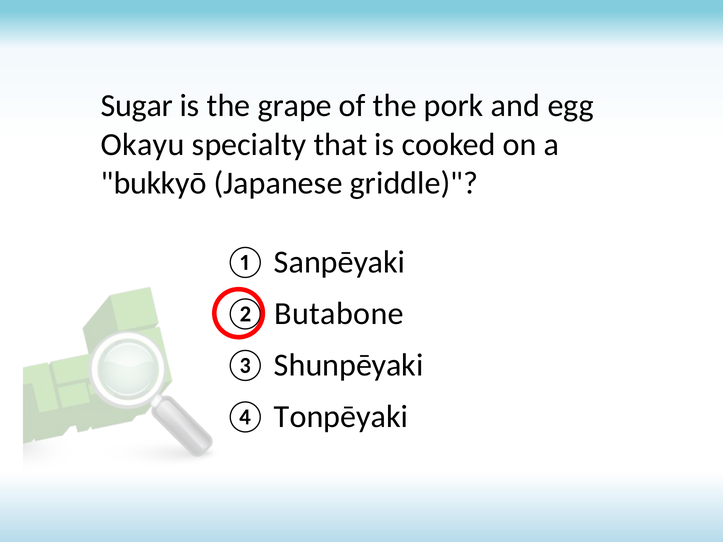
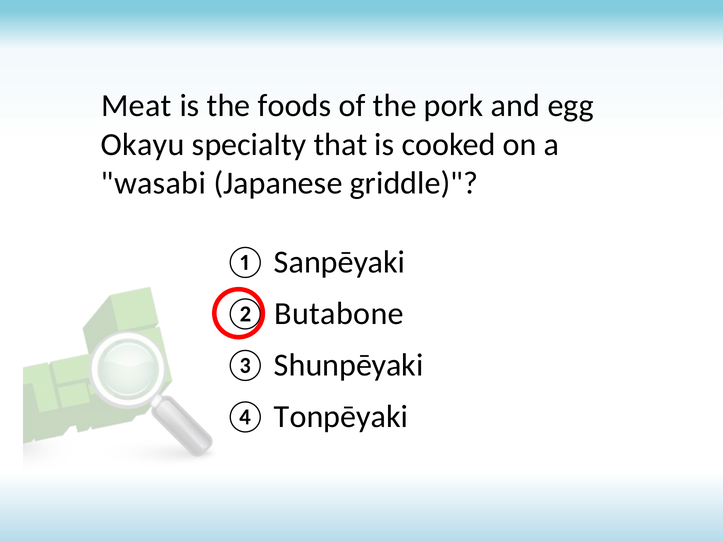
Sugar: Sugar -> Meat
grape: grape -> foods
bukkyō: bukkyō -> wasabi
